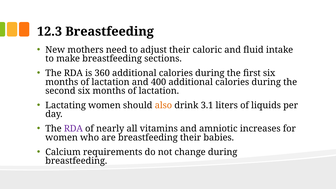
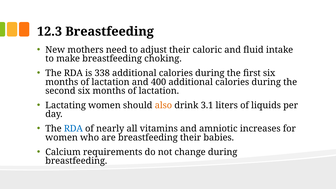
sections: sections -> choking
360: 360 -> 338
RDA at (73, 129) colour: purple -> blue
